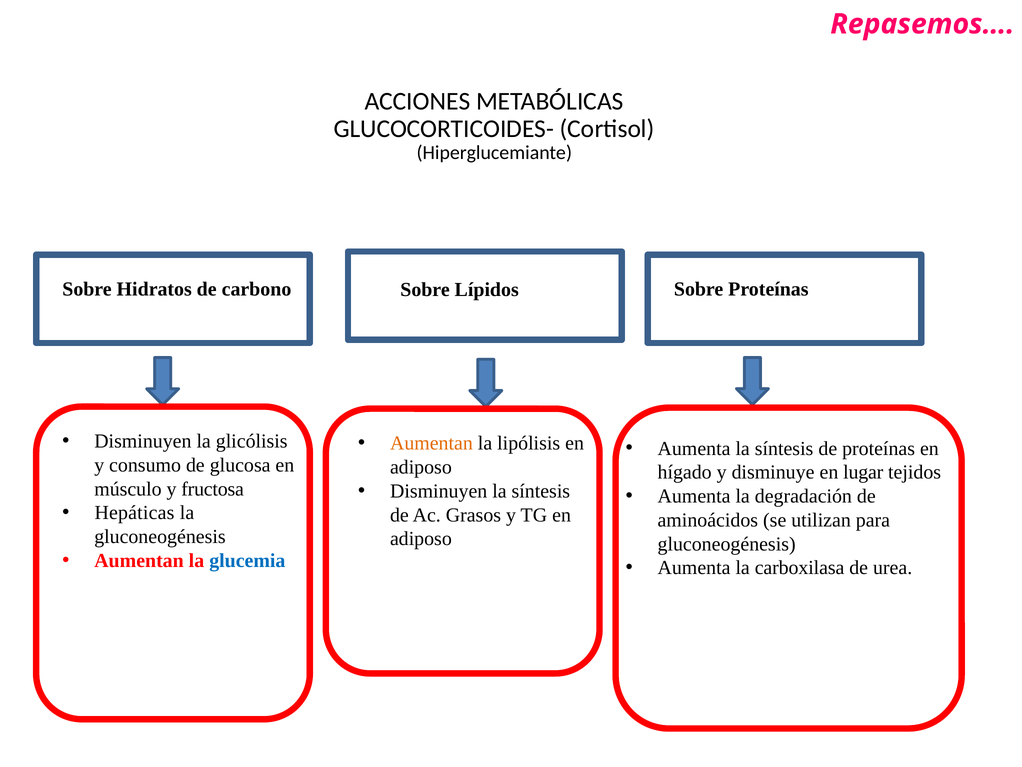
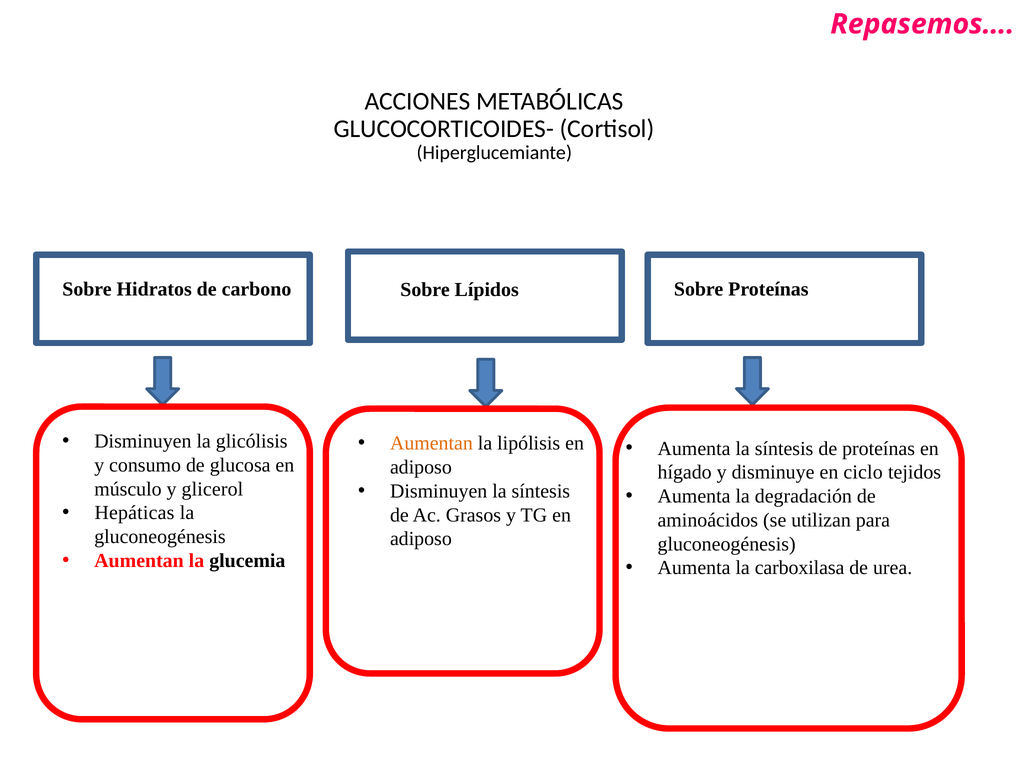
lugar: lugar -> ciclo
fructosa: fructosa -> glicerol
glucemia colour: blue -> black
